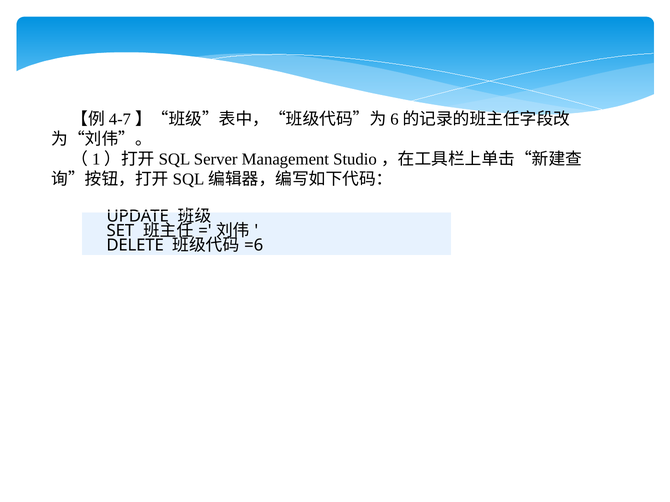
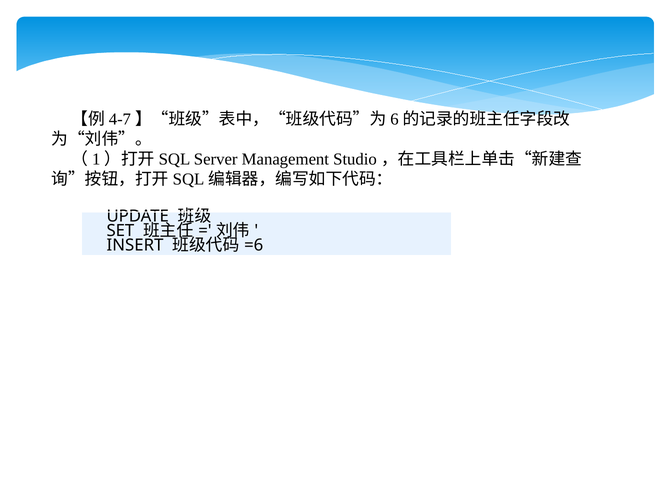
DELETE: DELETE -> INSERT
